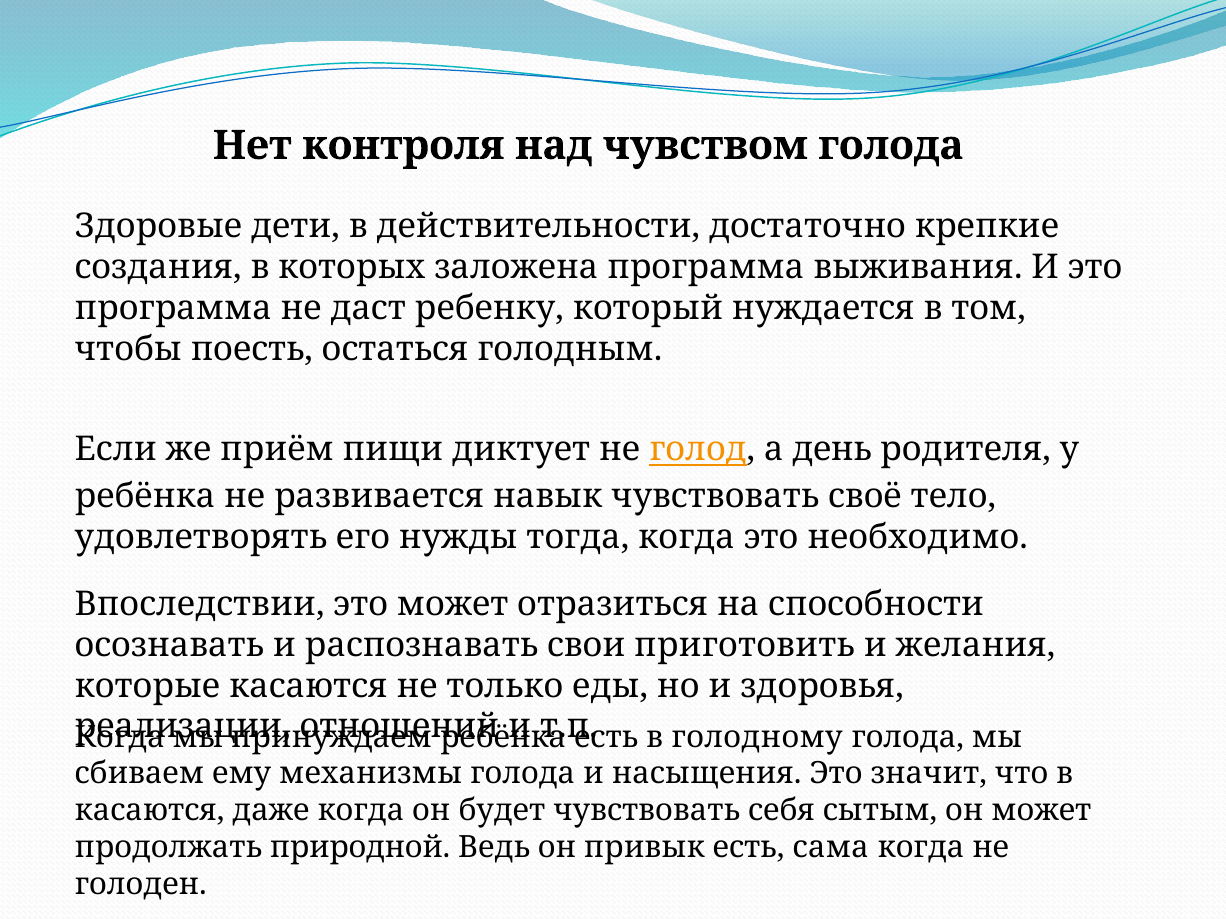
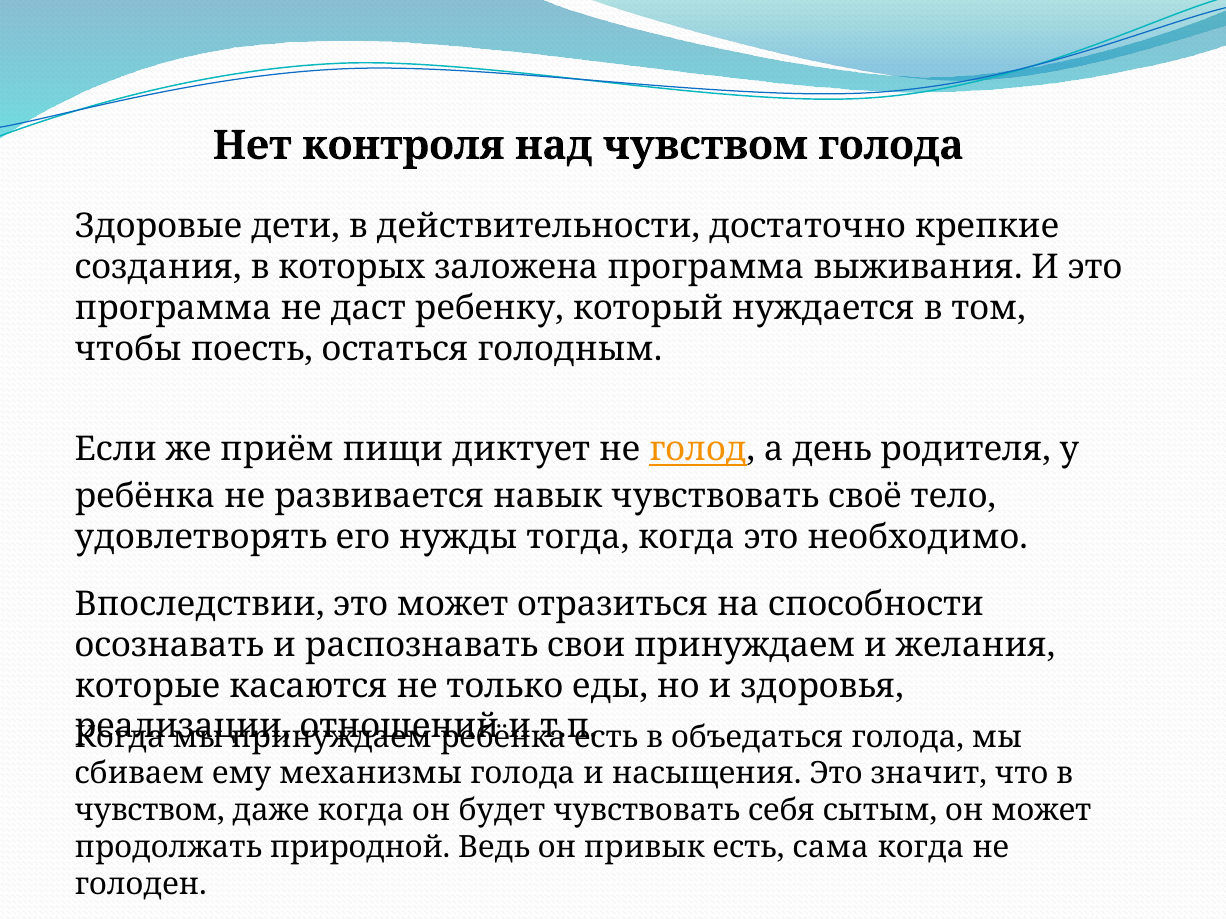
свои приготовить: приготовить -> принуждаем
голодному: голодному -> объедаться
касаются at (150, 811): касаются -> чувством
